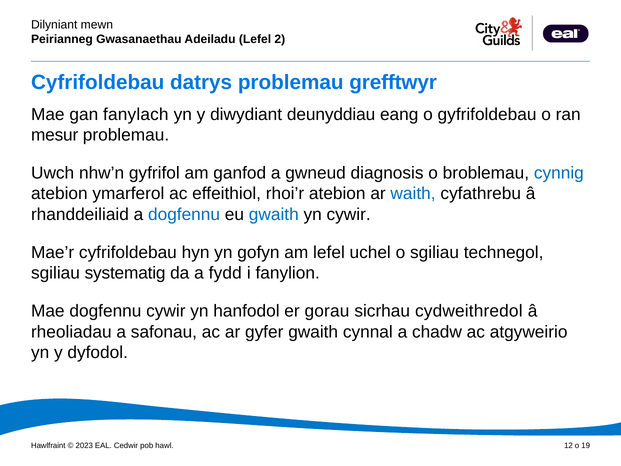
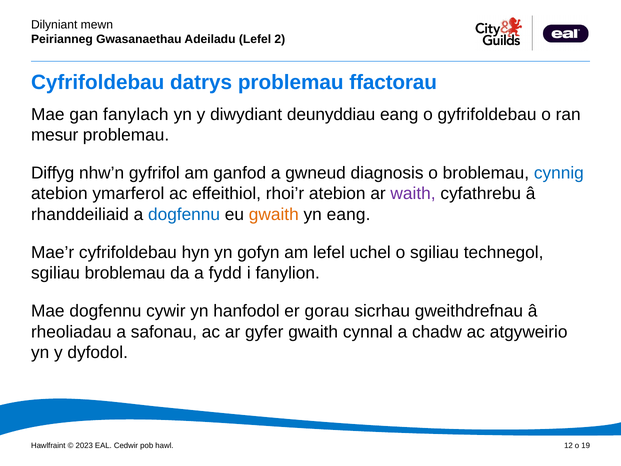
grefftwyr: grefftwyr -> ffactorau
Uwch: Uwch -> Diffyg
waith colour: blue -> purple
gwaith at (274, 214) colour: blue -> orange
yn cywir: cywir -> eang
sgiliau systematig: systematig -> broblemau
cydweithredol: cydweithredol -> gweithdrefnau
